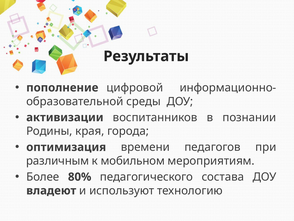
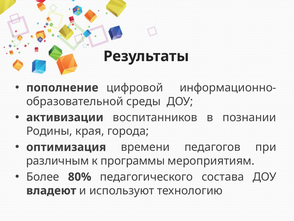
мобильном: мобильном -> программы
